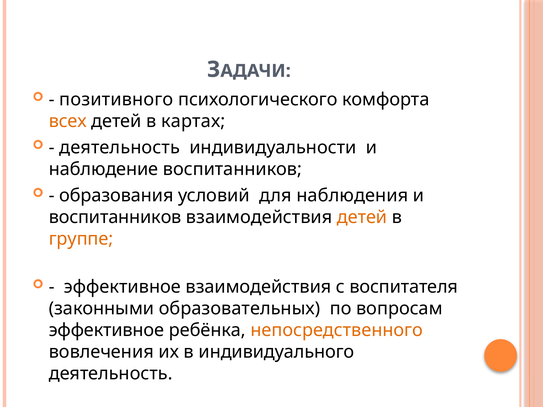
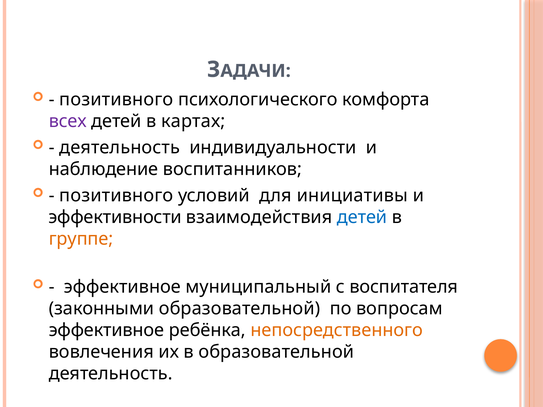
всех colour: orange -> purple
образования at (116, 196): образования -> позитивного
наблюдения: наблюдения -> инициативы
воспитанников at (115, 217): воспитанников -> эффективности
детей at (362, 217) colour: orange -> blue
эффективное взаимодействия: взаимодействия -> муниципальный
законными образовательных: образовательных -> образовательной
в индивидуального: индивидуального -> образовательной
